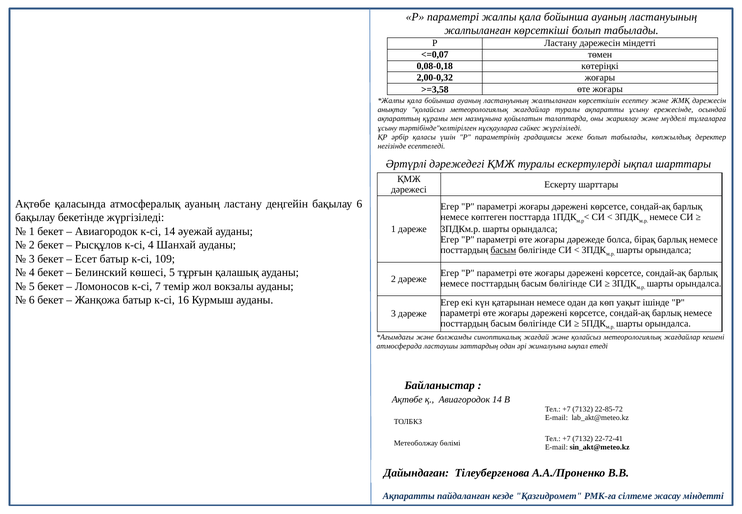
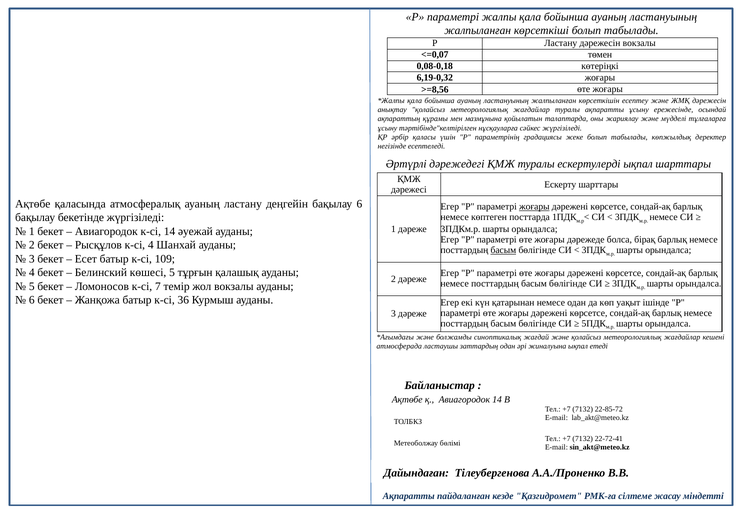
дәрежесін міндетті: міндетті -> вокзалы
2,00-0,32: 2,00-0,32 -> 6,19-0,32
>=3,58: >=3,58 -> >=8,56
жоғары at (534, 206) underline: none -> present
16: 16 -> 36
